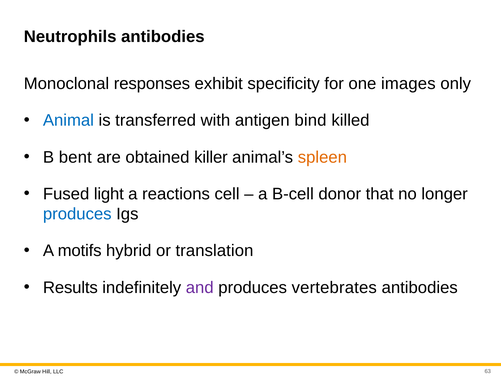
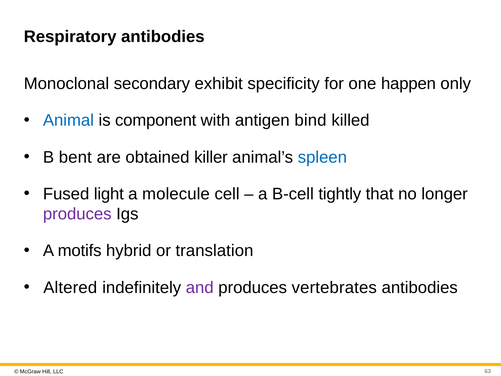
Neutrophils: Neutrophils -> Respiratory
responses: responses -> secondary
images: images -> happen
transferred: transferred -> component
spleen colour: orange -> blue
reactions: reactions -> molecule
donor: donor -> tightly
produces at (77, 214) colour: blue -> purple
Results: Results -> Altered
